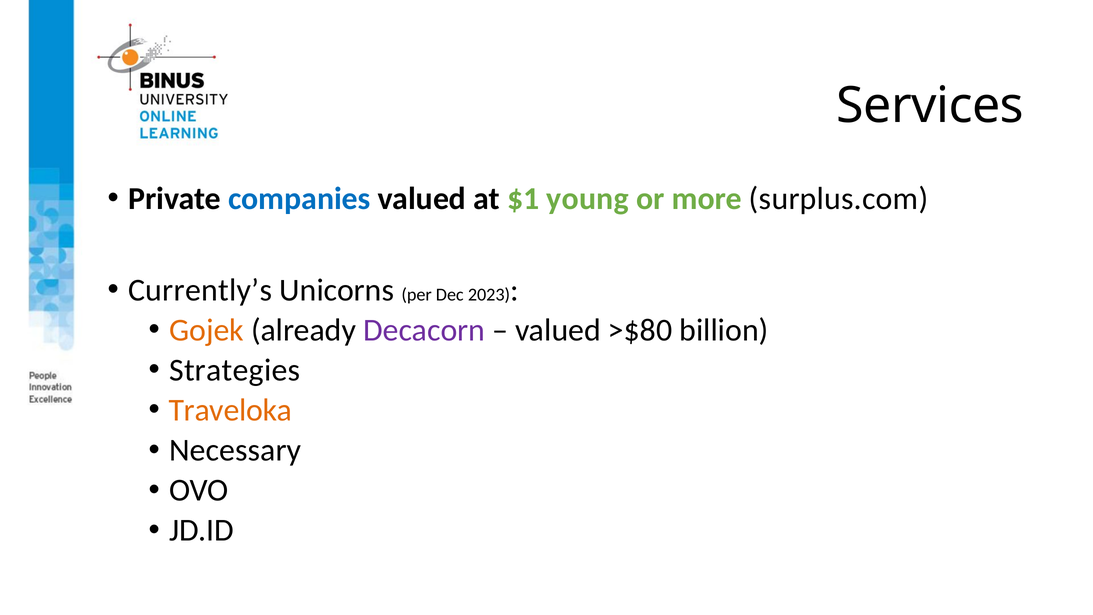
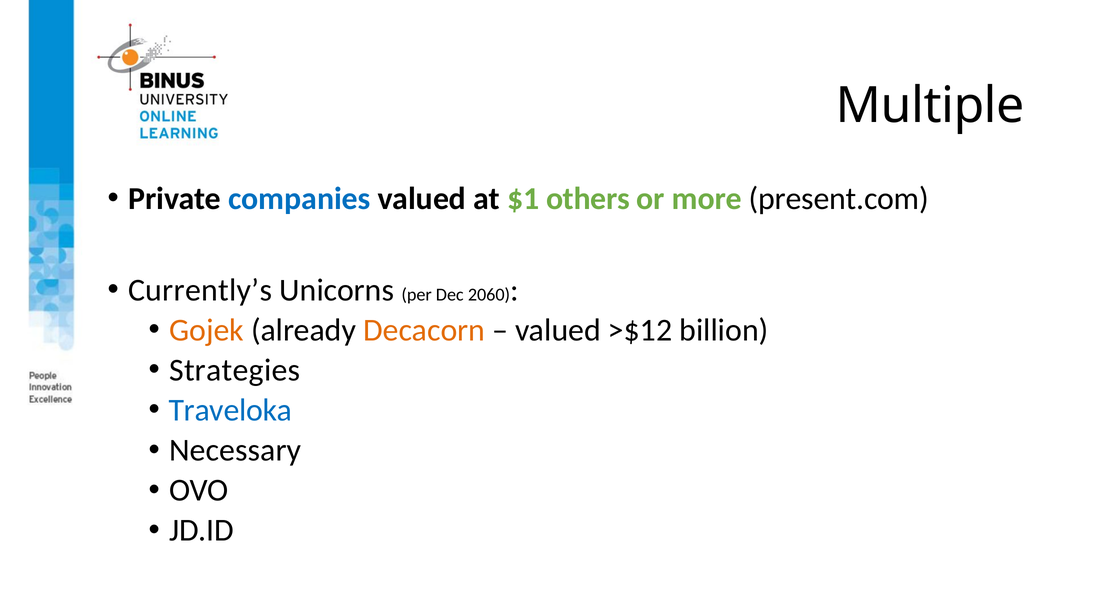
Services: Services -> Multiple
young: young -> others
surplus.com: surplus.com -> present.com
2023: 2023 -> 2060
Decacorn colour: purple -> orange
>$80: >$80 -> >$12
Traveloka colour: orange -> blue
